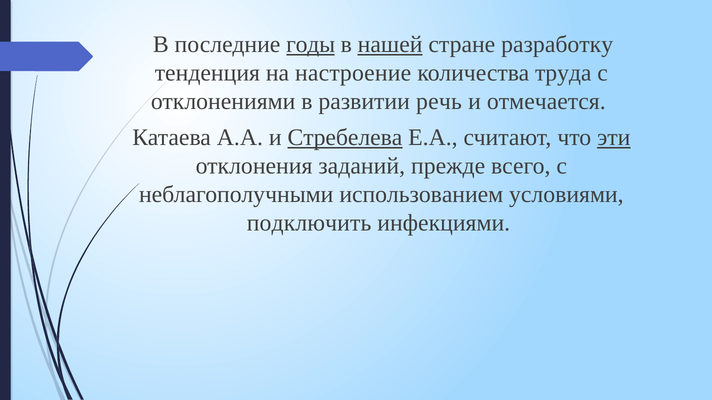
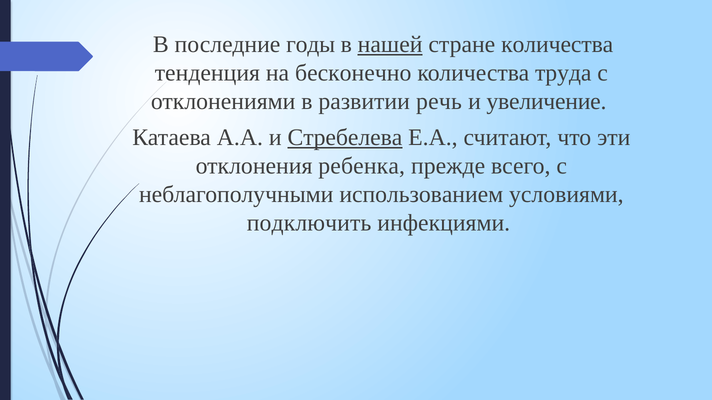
годы underline: present -> none
стране разработку: разработку -> количества
настроение: настроение -> бесконечно
отмечается: отмечается -> увеличение
эти underline: present -> none
заданий: заданий -> ребенка
